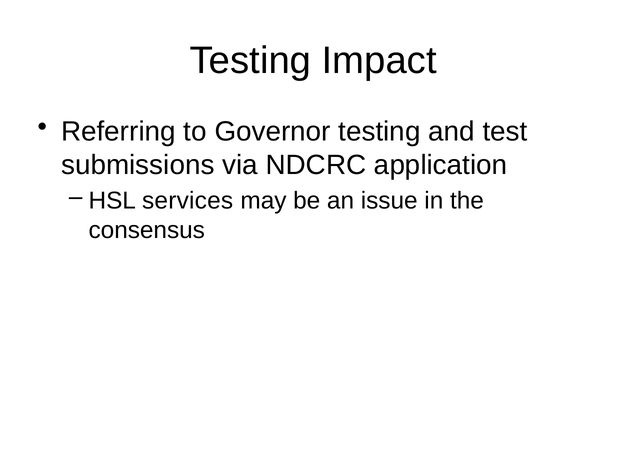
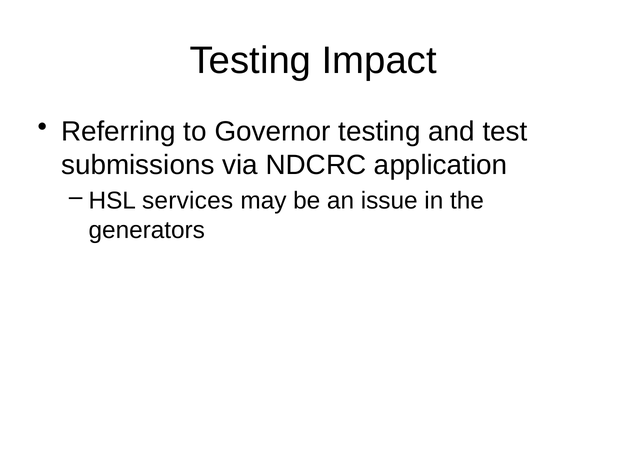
consensus: consensus -> generators
